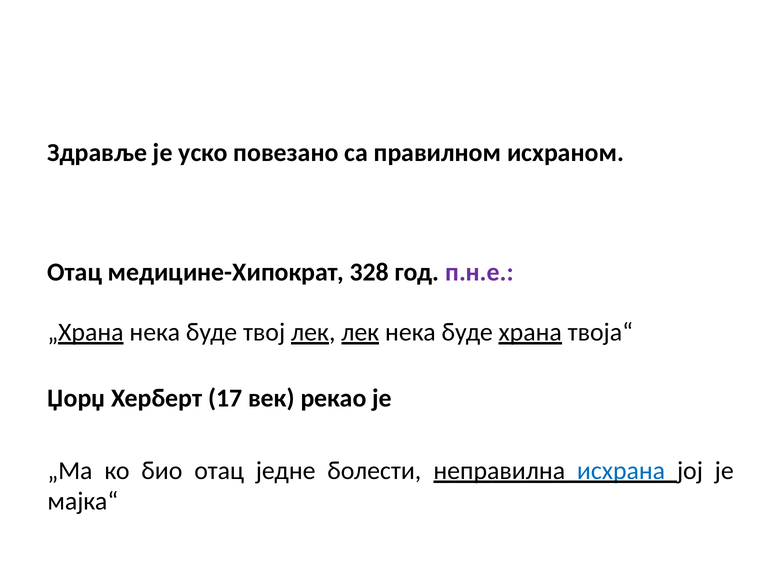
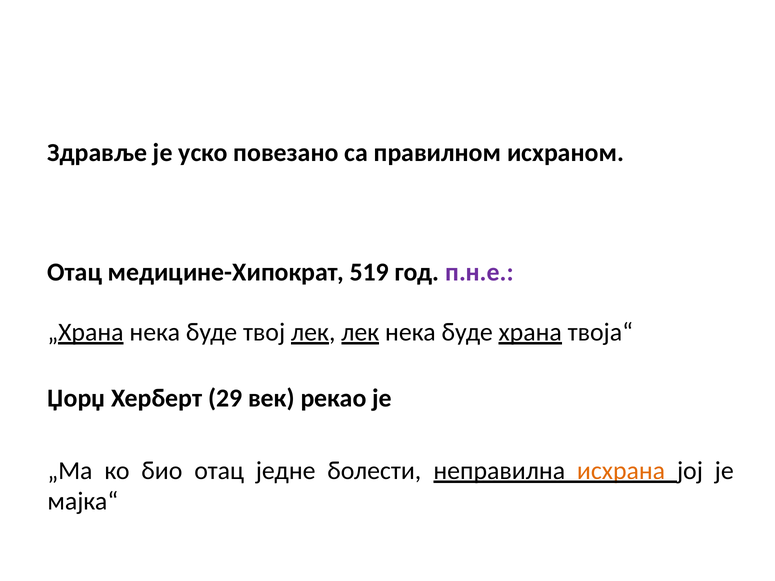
328: 328 -> 519
17: 17 -> 29
исхрана colour: blue -> orange
